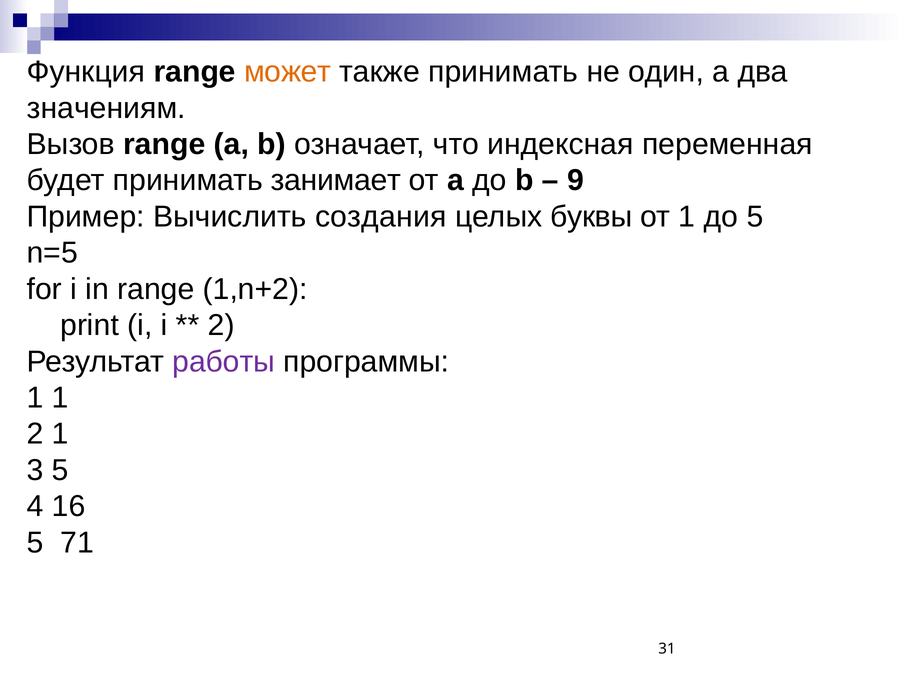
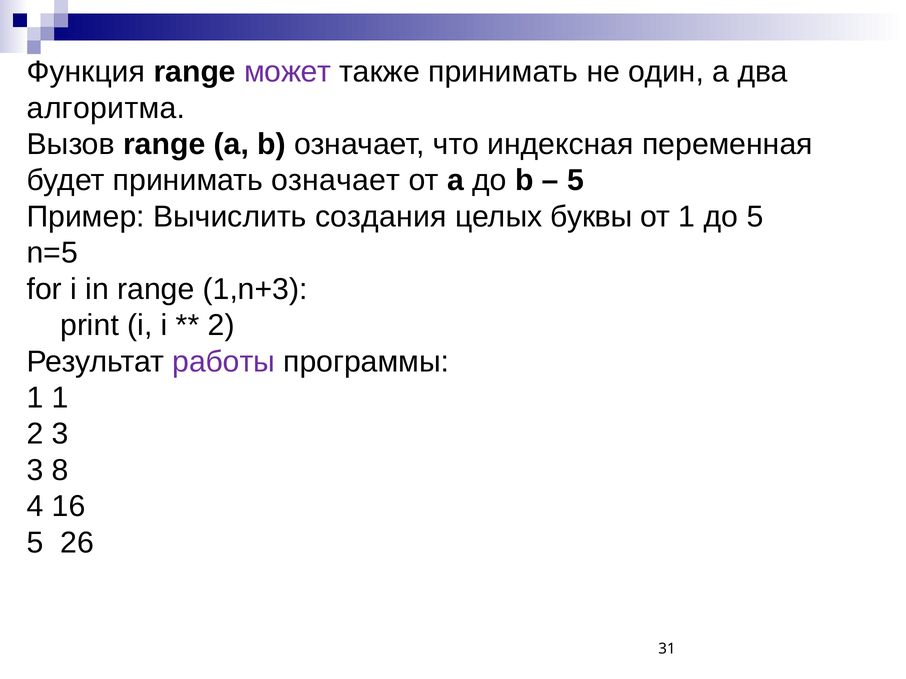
может colour: orange -> purple
значениям: значениям -> алгоритма
принимать занимает: занимает -> означает
9 at (576, 181): 9 -> 5
1,n+2: 1,n+2 -> 1,n+3
2 1: 1 -> 3
3 5: 5 -> 8
71: 71 -> 26
